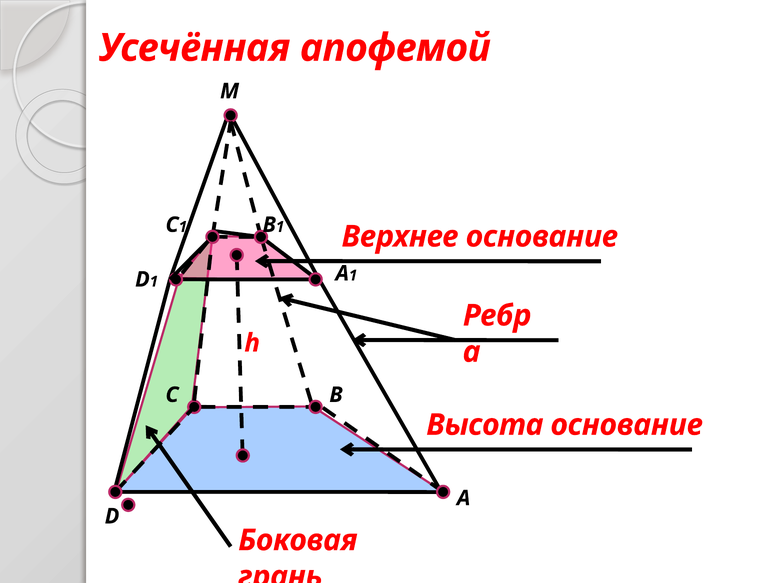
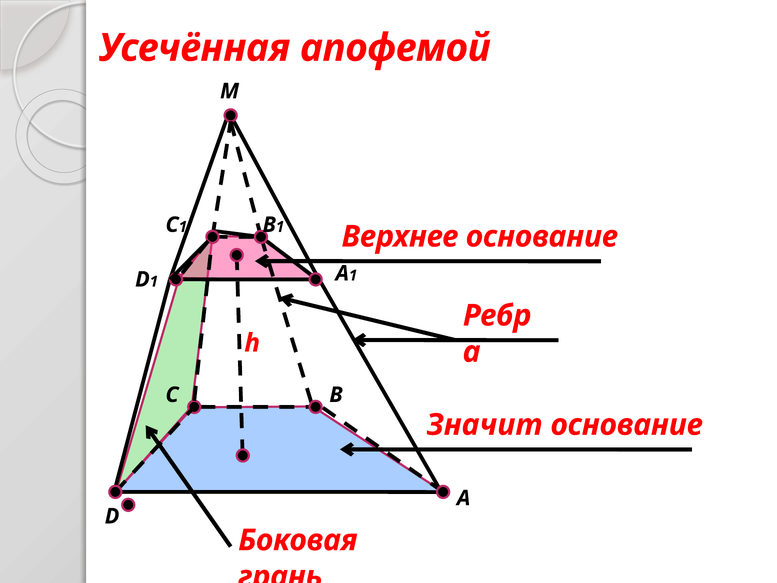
Высота: Высота -> Значит
